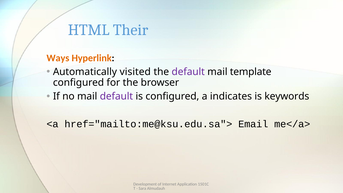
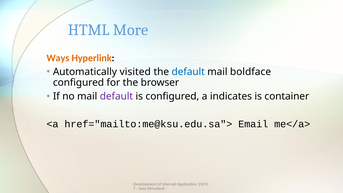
Their: Their -> More
default at (188, 72) colour: purple -> blue
template: template -> boldface
keywords: keywords -> container
